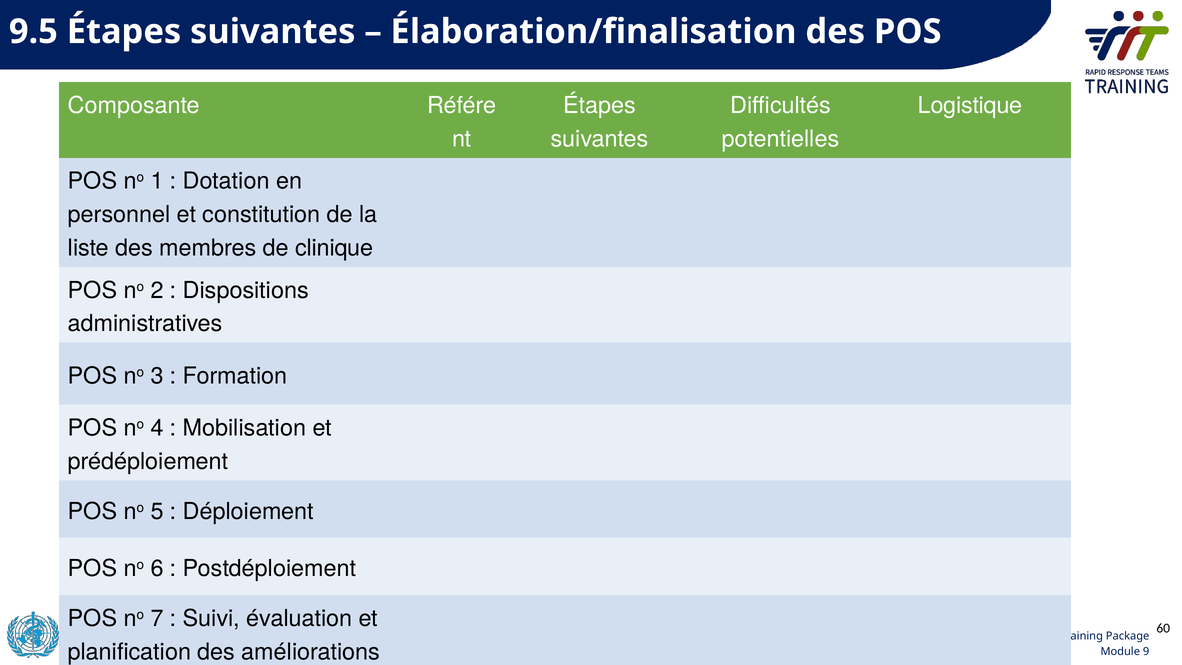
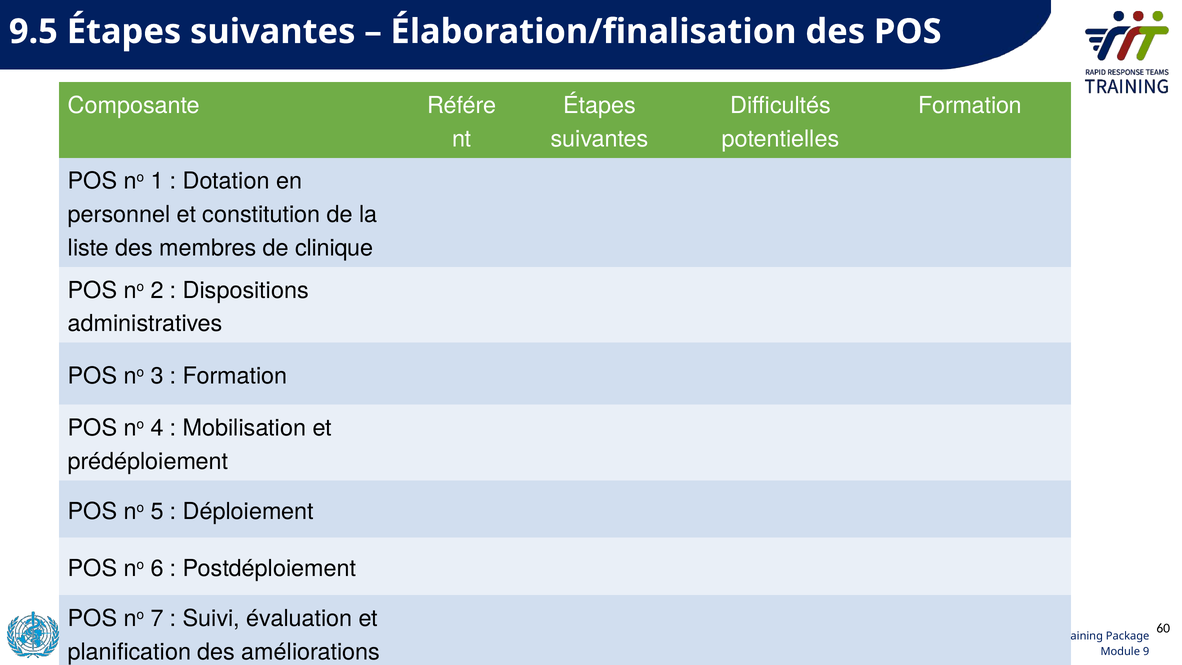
Logistique at (970, 105): Logistique -> Formation
